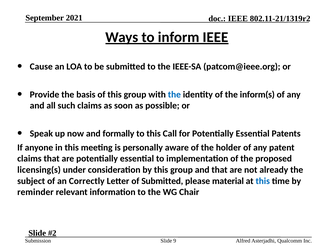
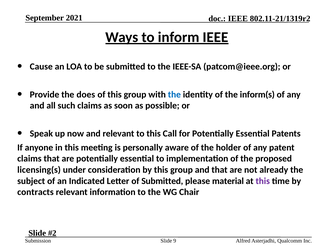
basis: basis -> does
and formally: formally -> relevant
Correctly: Correctly -> Indicated
this at (263, 181) colour: blue -> purple
reminder: reminder -> contracts
